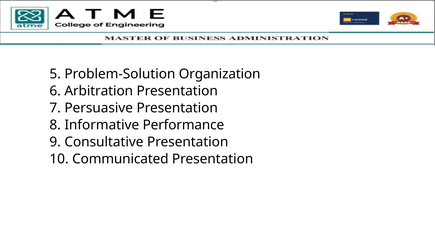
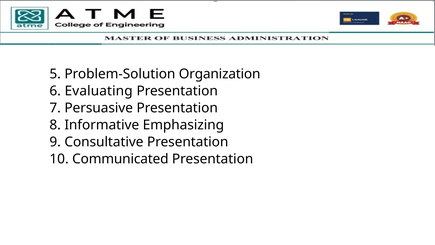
Arbitration: Arbitration -> Evaluating
Performance: Performance -> Emphasizing
